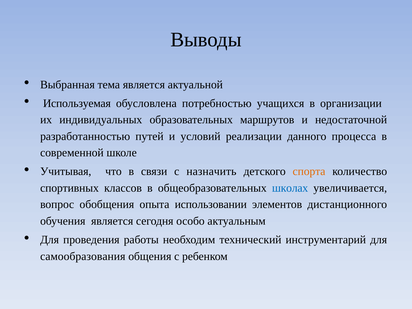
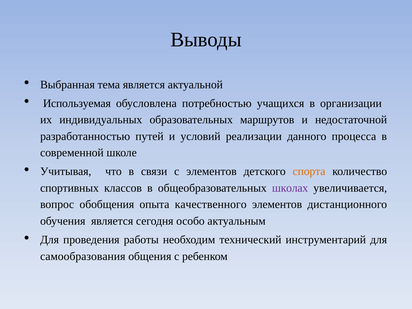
с назначить: назначить -> элементов
школах colour: blue -> purple
использовании: использовании -> качественного
